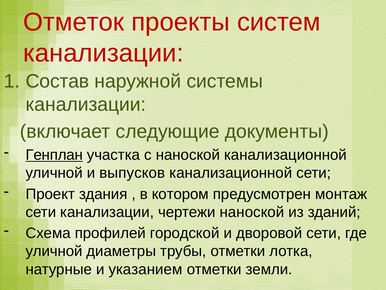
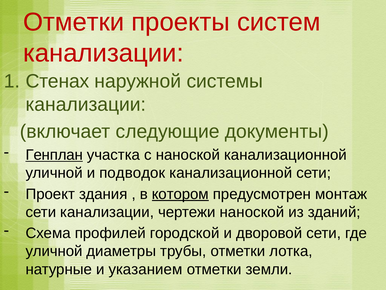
Отметок at (74, 22): Отметок -> Отметки
Состав: Состав -> Стенах
выпусков: выпусков -> подводок
котором underline: none -> present
